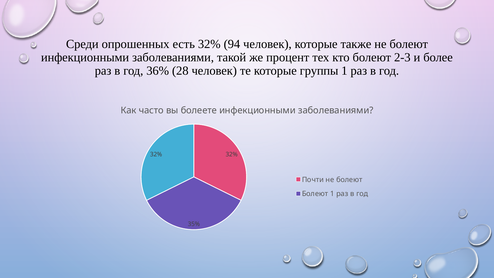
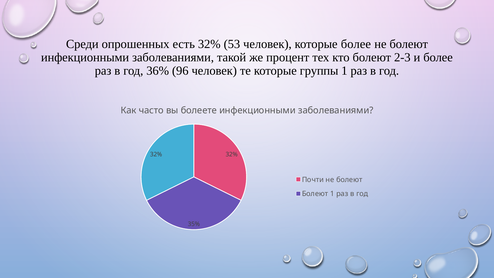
94: 94 -> 53
которые также: также -> более
28: 28 -> 96
